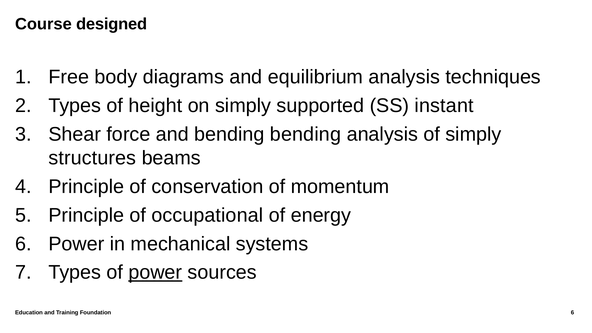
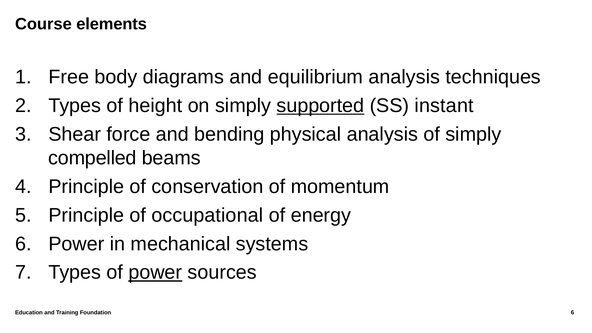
designed: designed -> elements
supported underline: none -> present
bending bending: bending -> physical
structures: structures -> compelled
